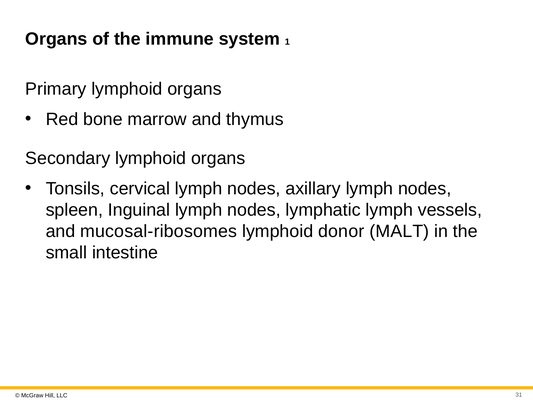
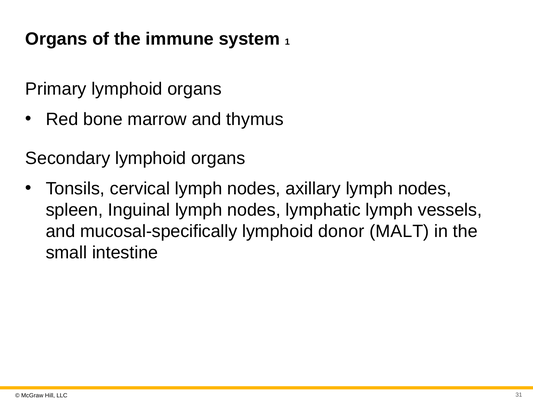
mucosal-ribosomes: mucosal-ribosomes -> mucosal-specifically
